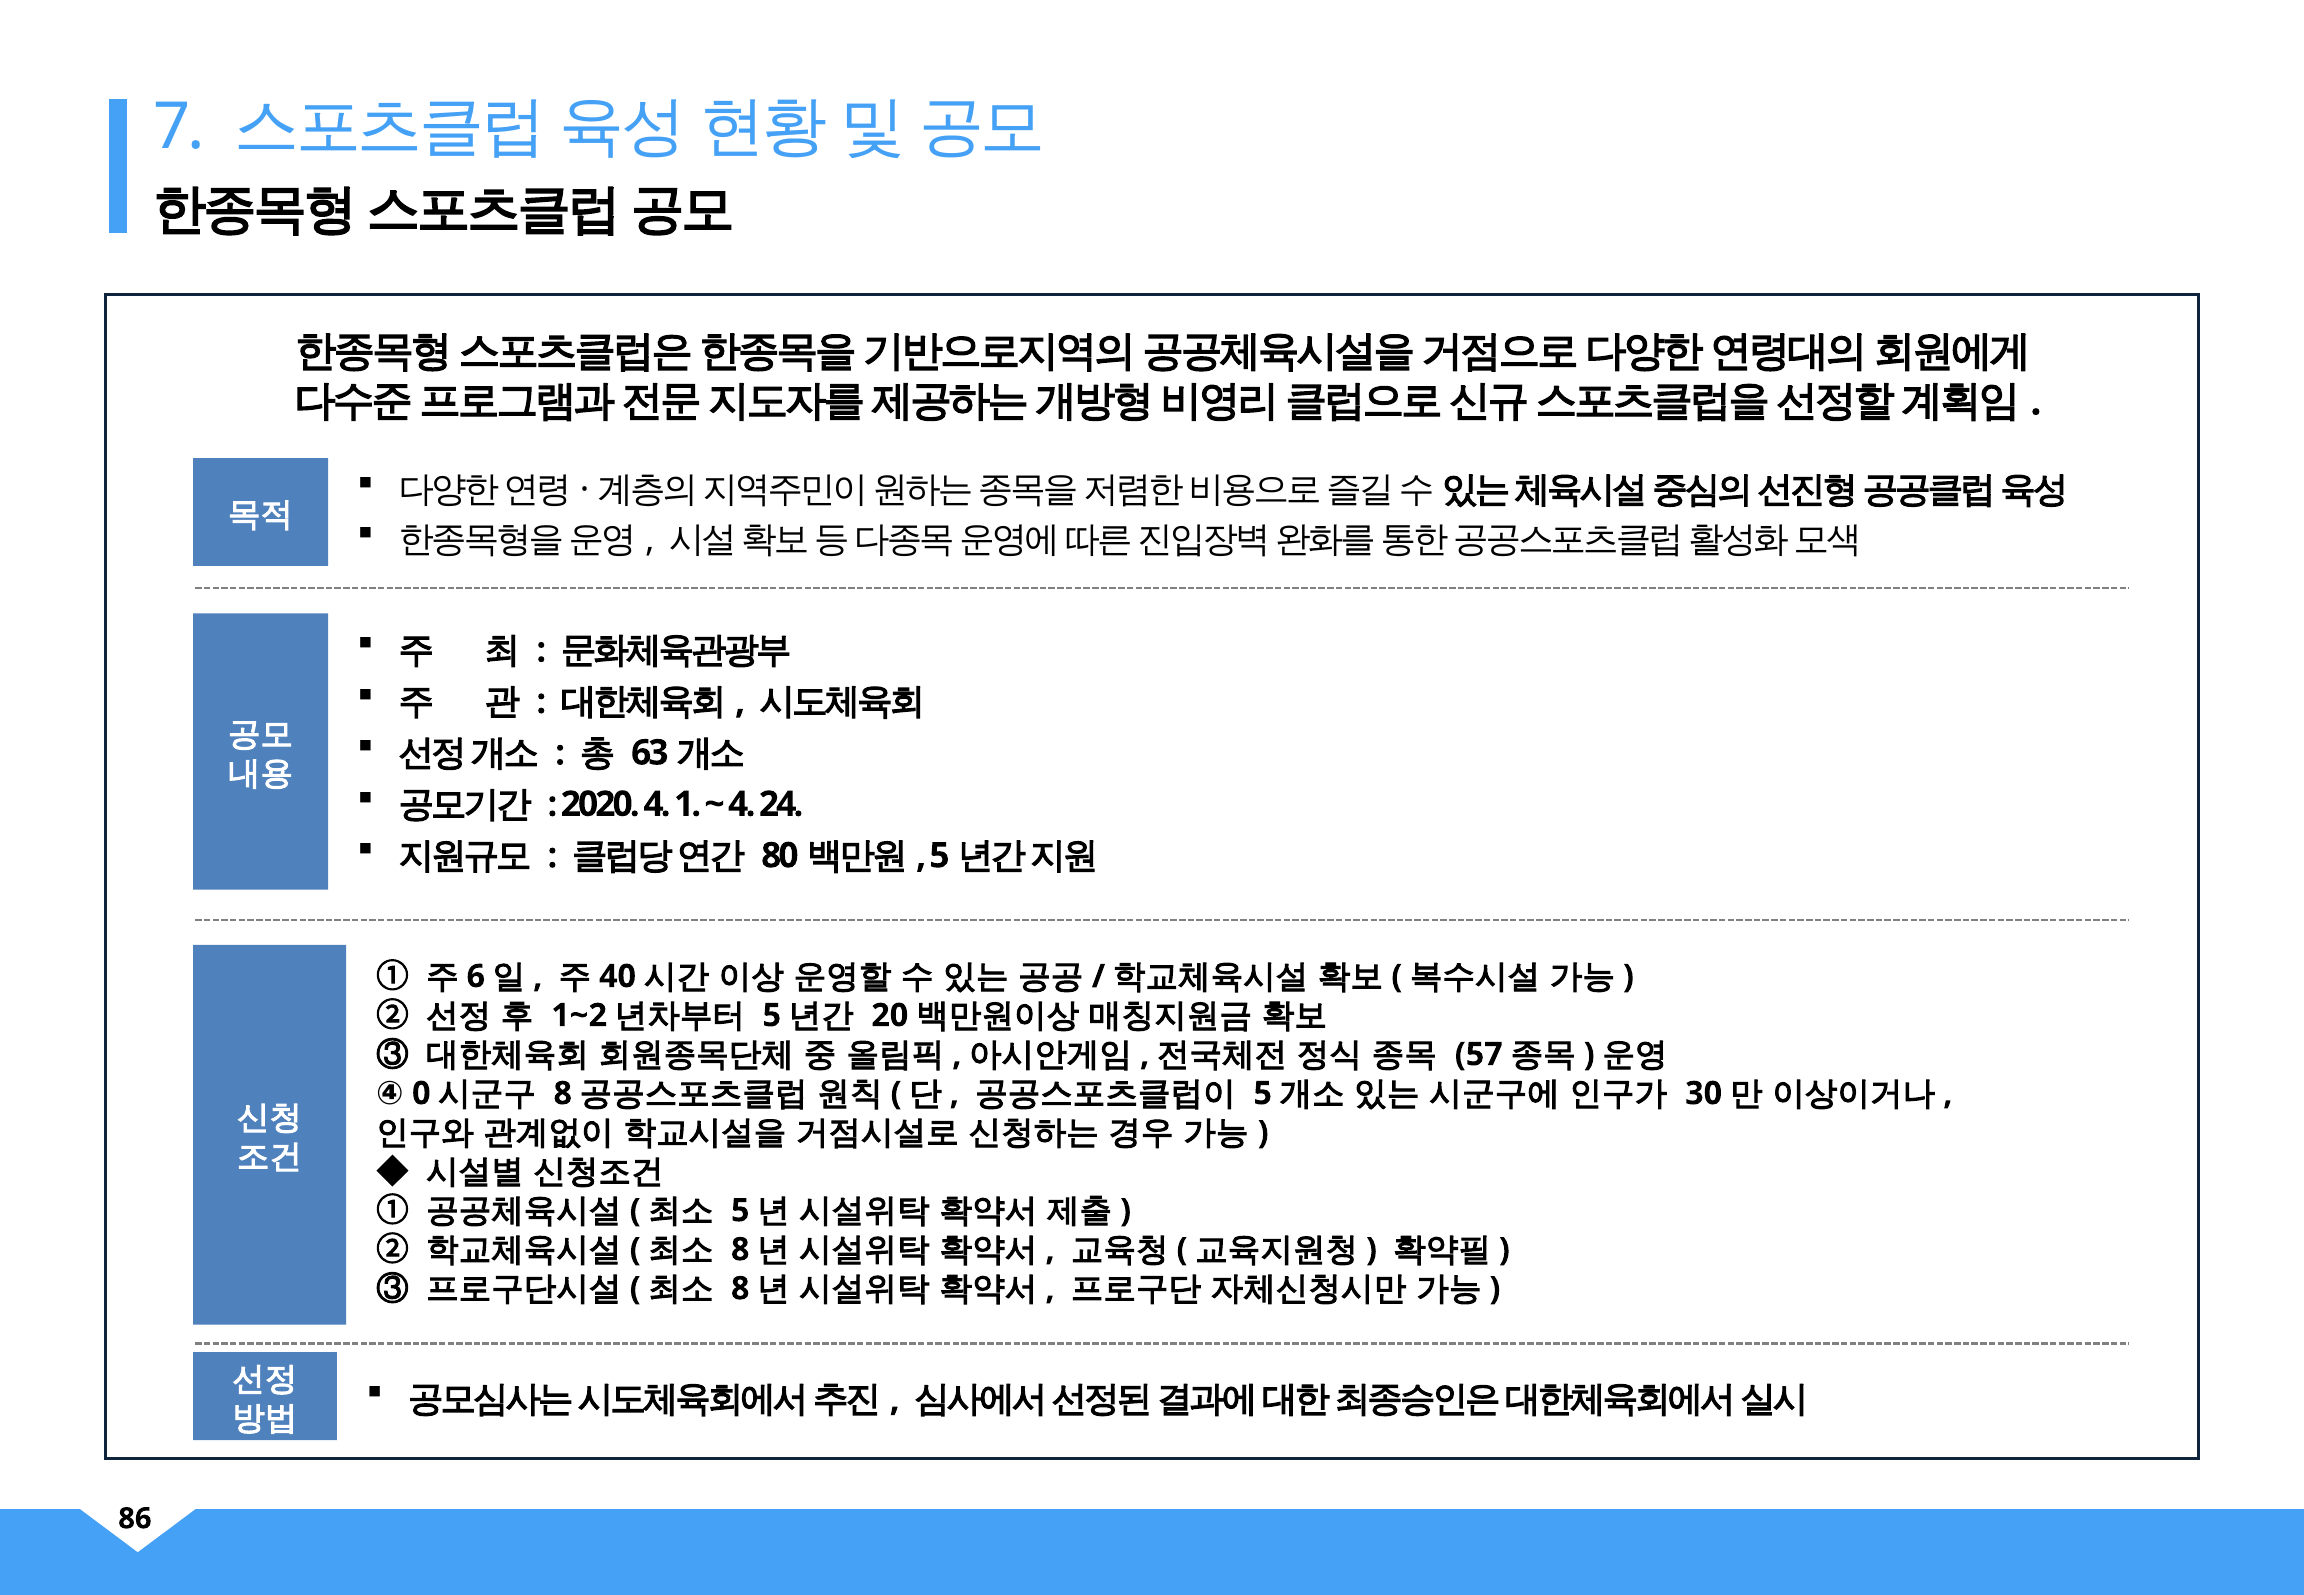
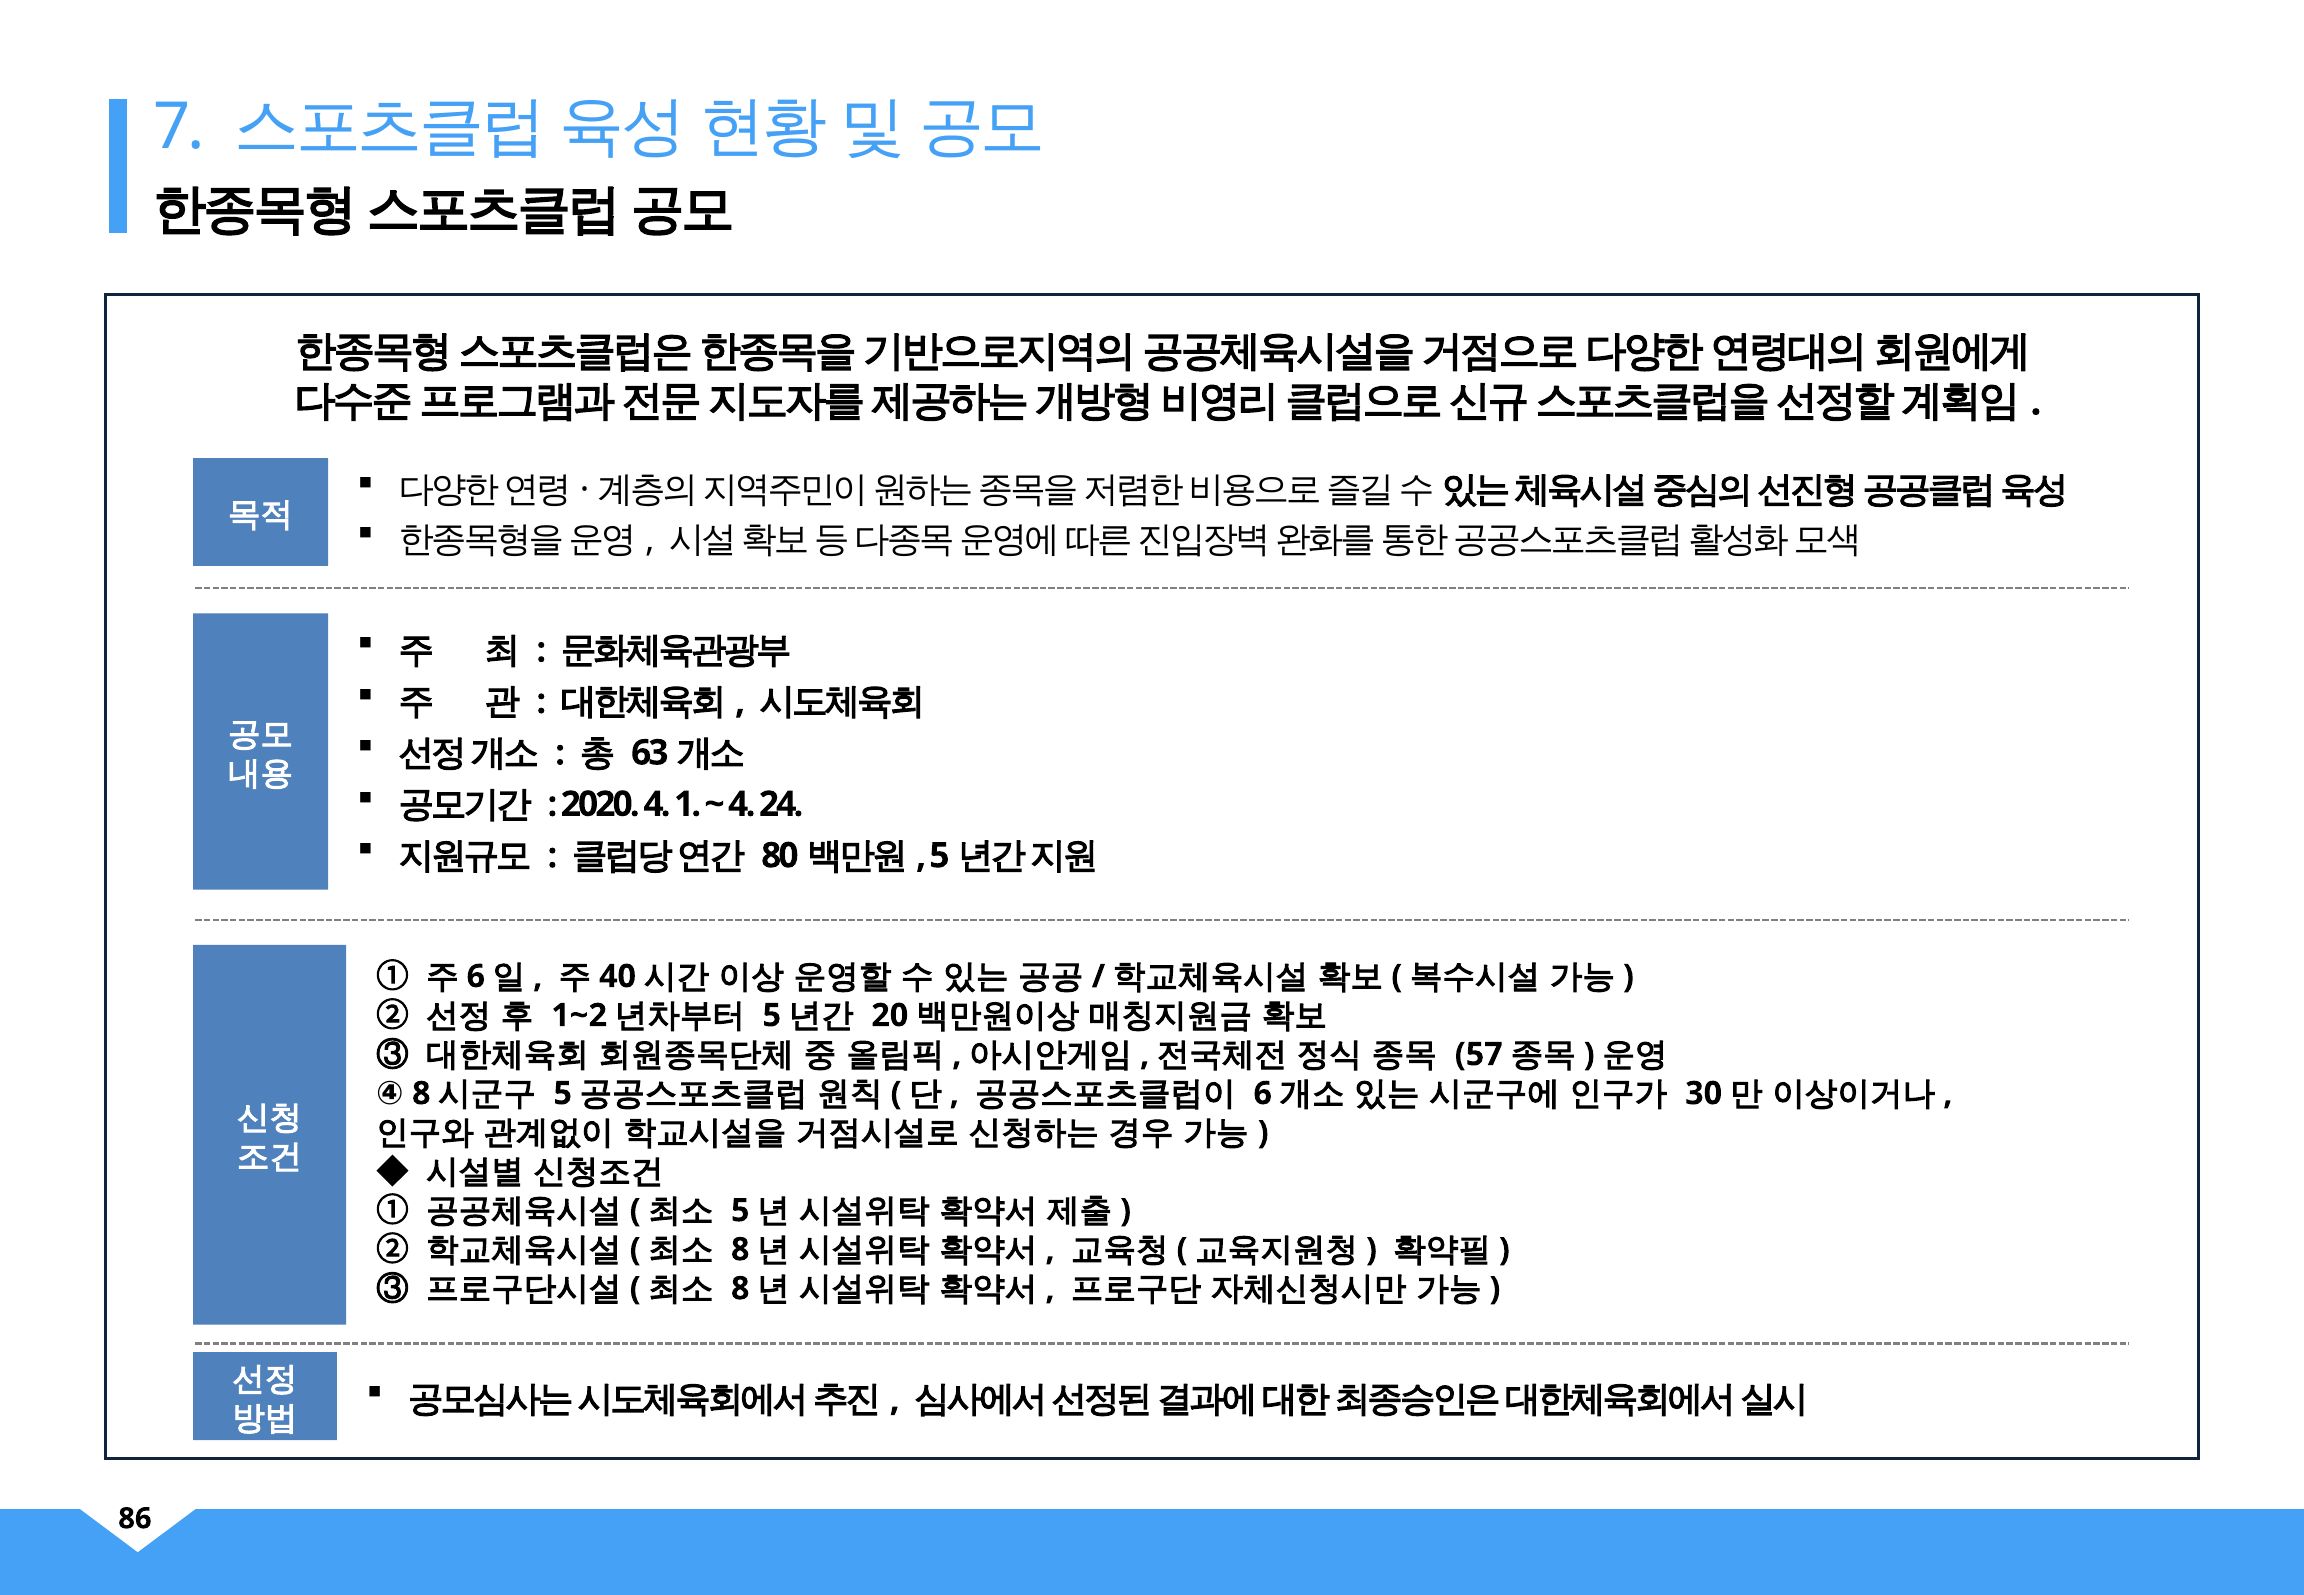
④ 0: 0 -> 8
8 at (563, 1094): 8 -> 5
5 at (1263, 1094): 5 -> 6
